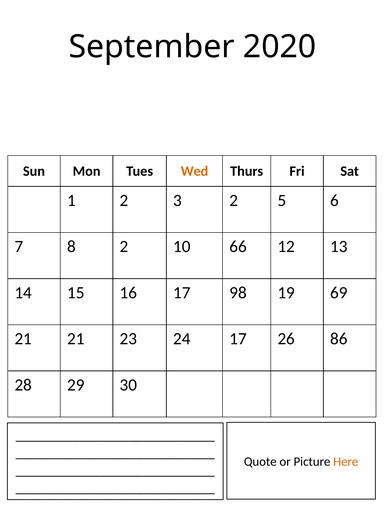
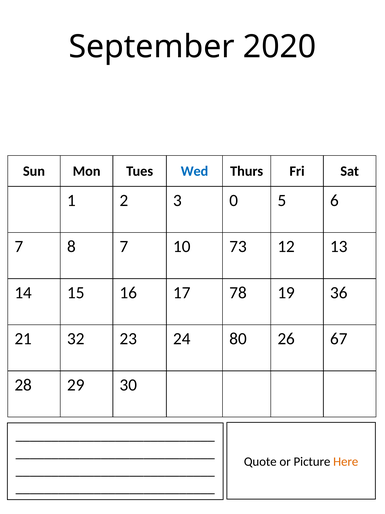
Wed colour: orange -> blue
3 2: 2 -> 0
8 2: 2 -> 7
66: 66 -> 73
98: 98 -> 78
69: 69 -> 36
21 21: 21 -> 32
24 17: 17 -> 80
86: 86 -> 67
